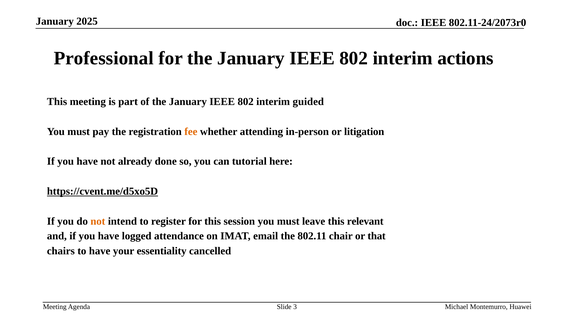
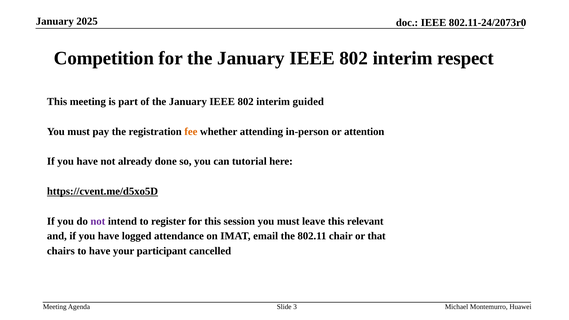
Professional: Professional -> Competition
actions: actions -> respect
litigation: litigation -> attention
not at (98, 221) colour: orange -> purple
essentiality: essentiality -> participant
